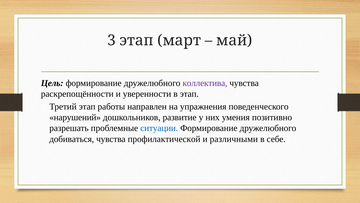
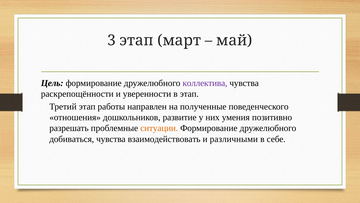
упражнения: упражнения -> полученные
нарушений: нарушений -> отношения
ситуации colour: blue -> orange
профилактической: профилактической -> взаимодействовать
